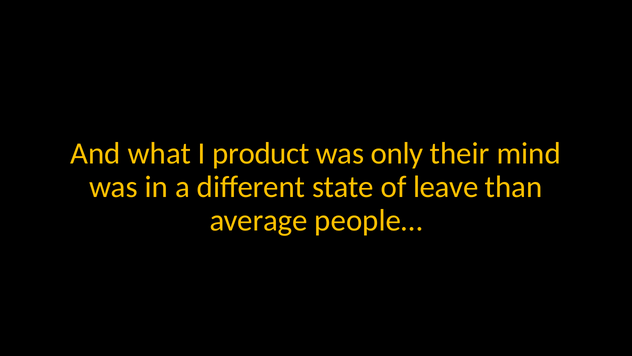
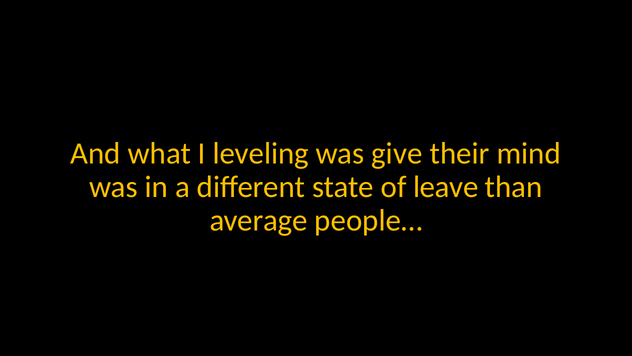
product: product -> leveling
only: only -> give
